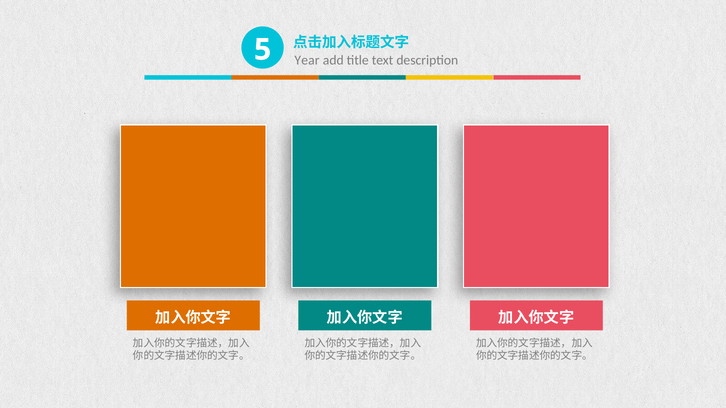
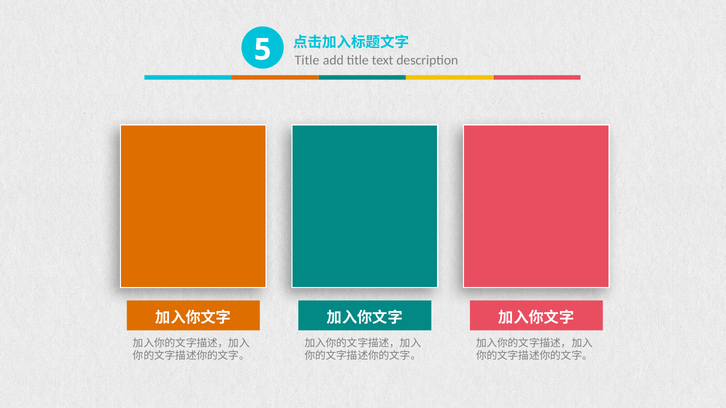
Year at (307, 60): Year -> Title
